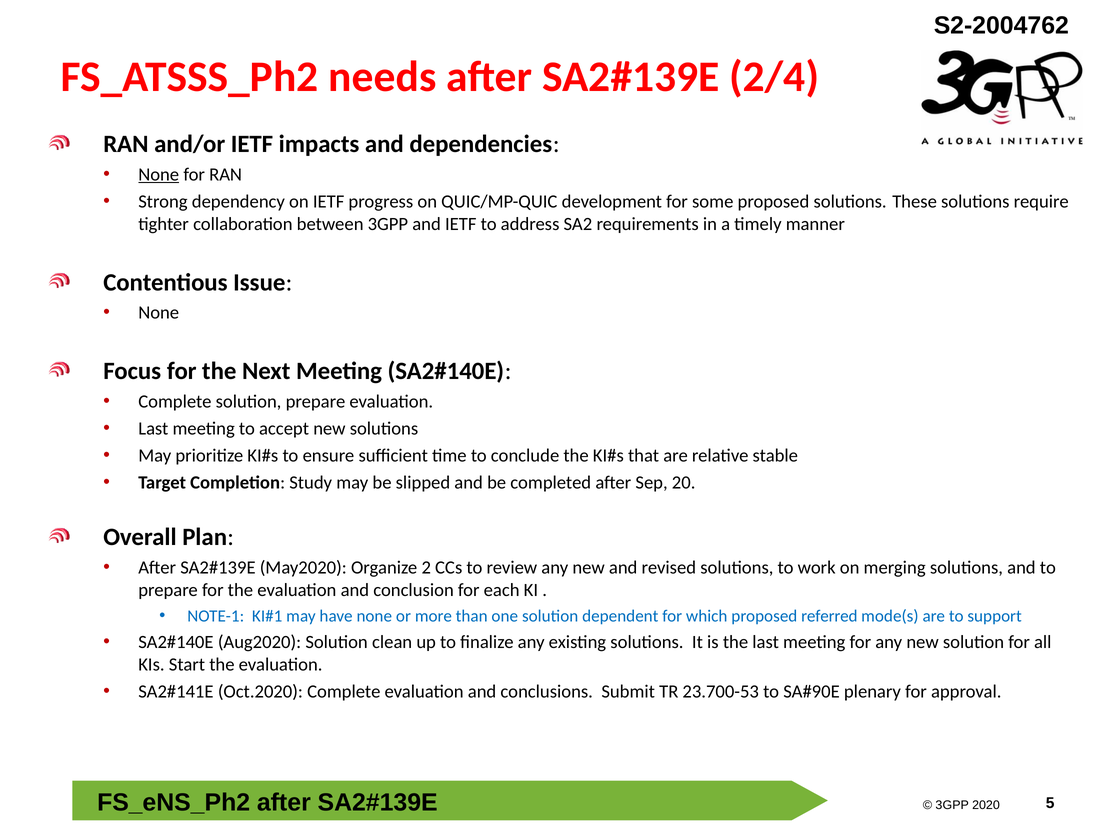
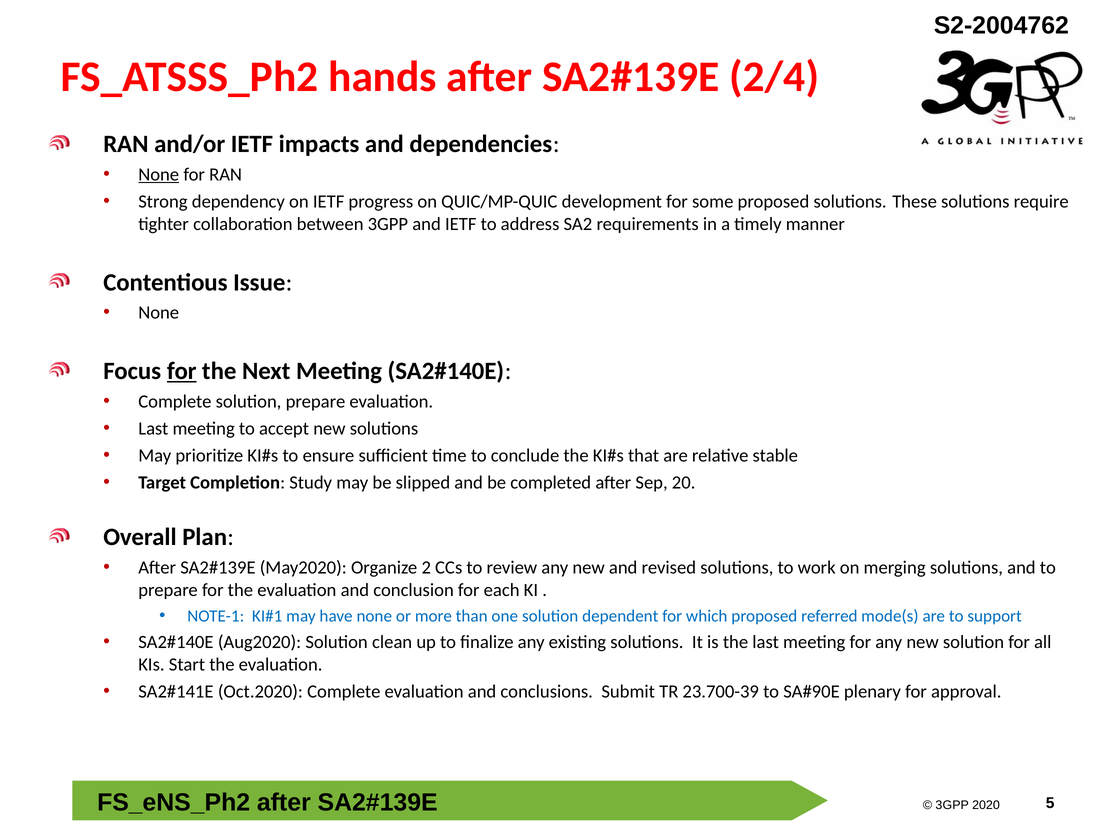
needs: needs -> hands
for at (182, 371) underline: none -> present
23.700-53: 23.700-53 -> 23.700-39
